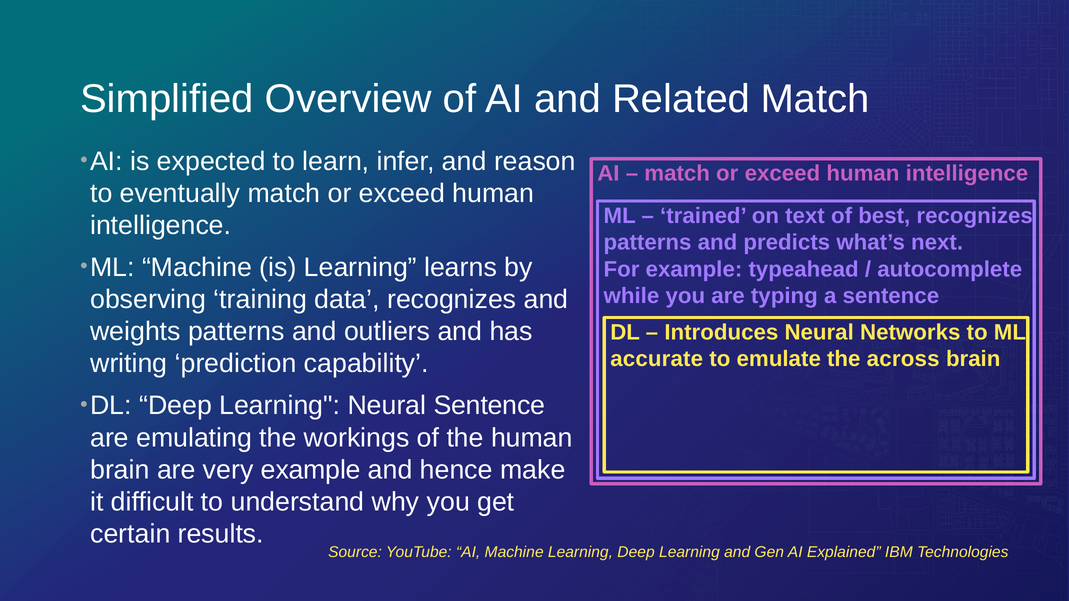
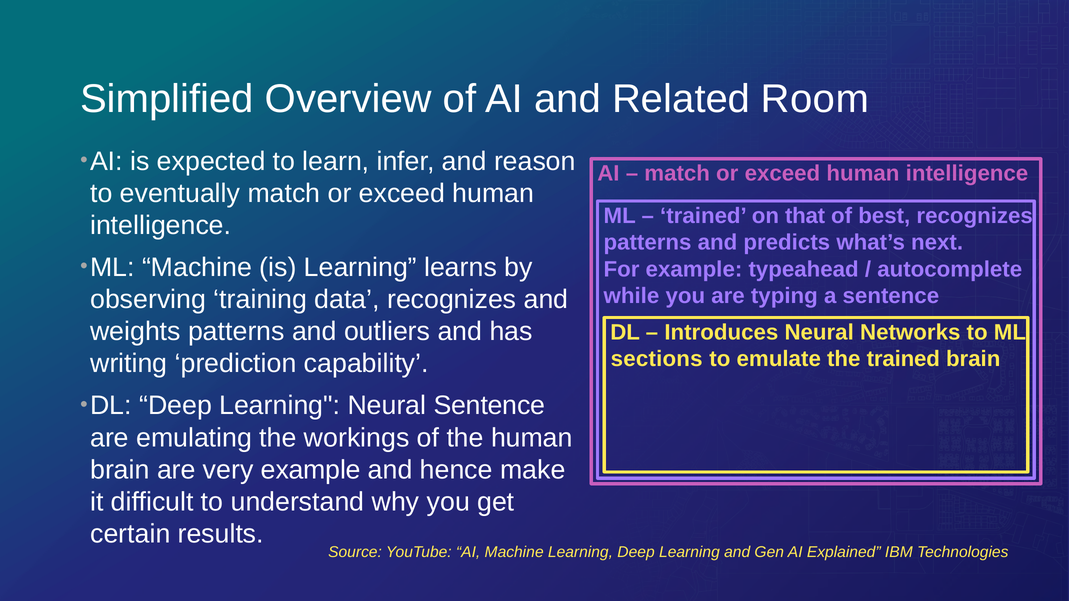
Related Match: Match -> Room
text: text -> that
accurate: accurate -> sections
the across: across -> trained
